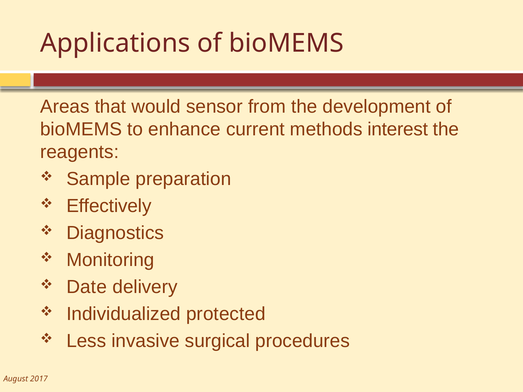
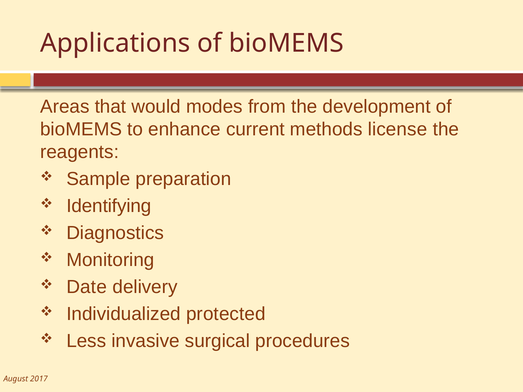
sensor: sensor -> modes
interest: interest -> license
Effectively: Effectively -> Identifying
